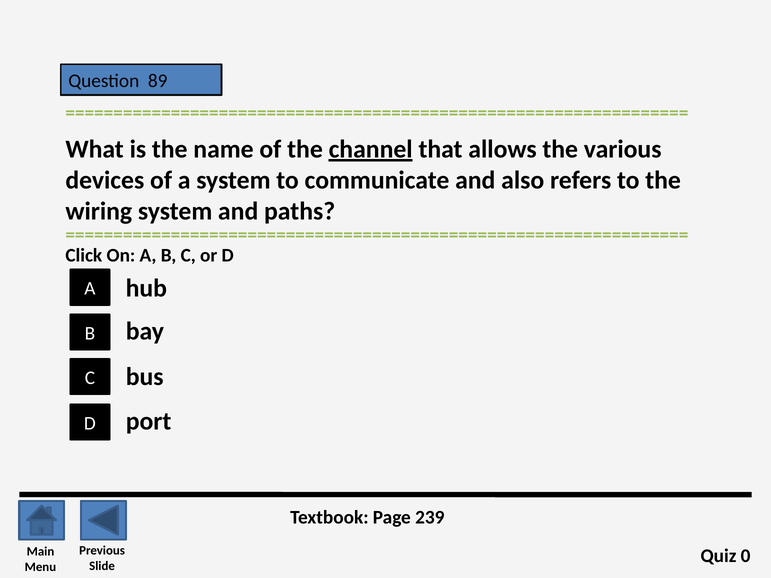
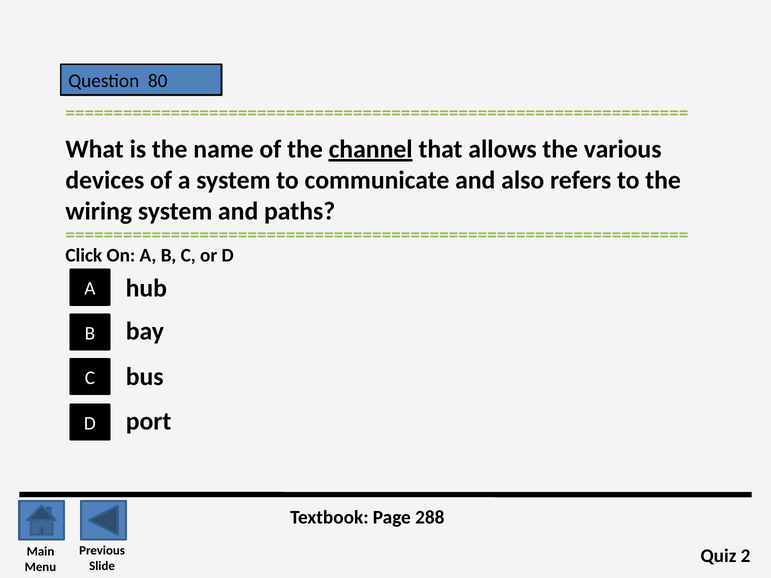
89: 89 -> 80
239: 239 -> 288
0: 0 -> 2
